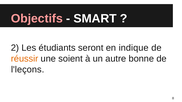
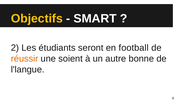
Objectifs colour: pink -> yellow
indique: indique -> football
l'leçons: l'leçons -> l'langue
